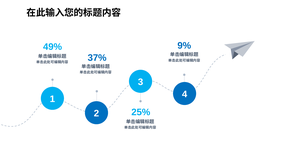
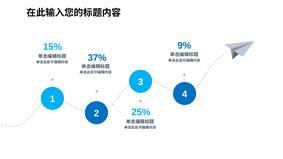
49%: 49% -> 15%
